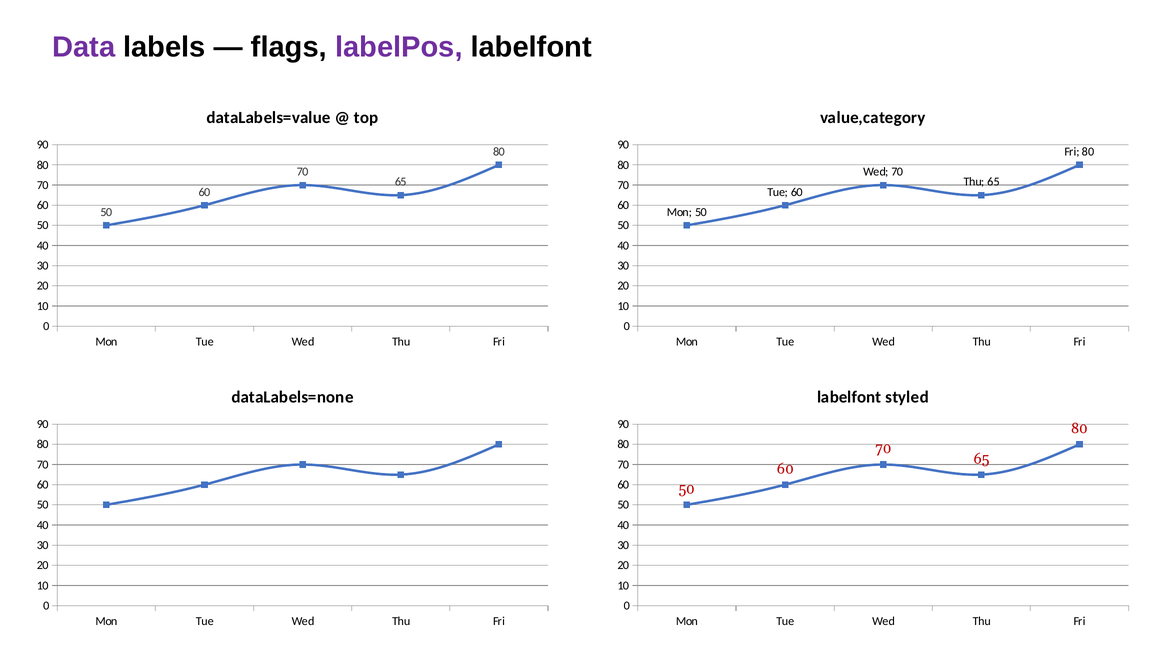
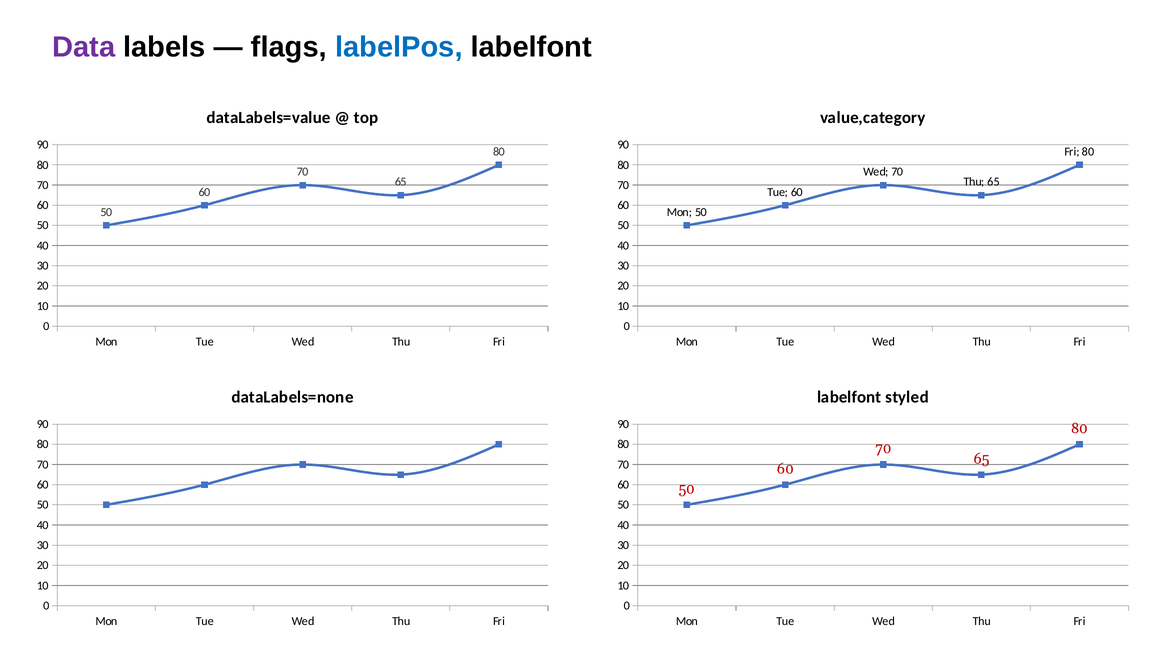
labelPos colour: purple -> blue
